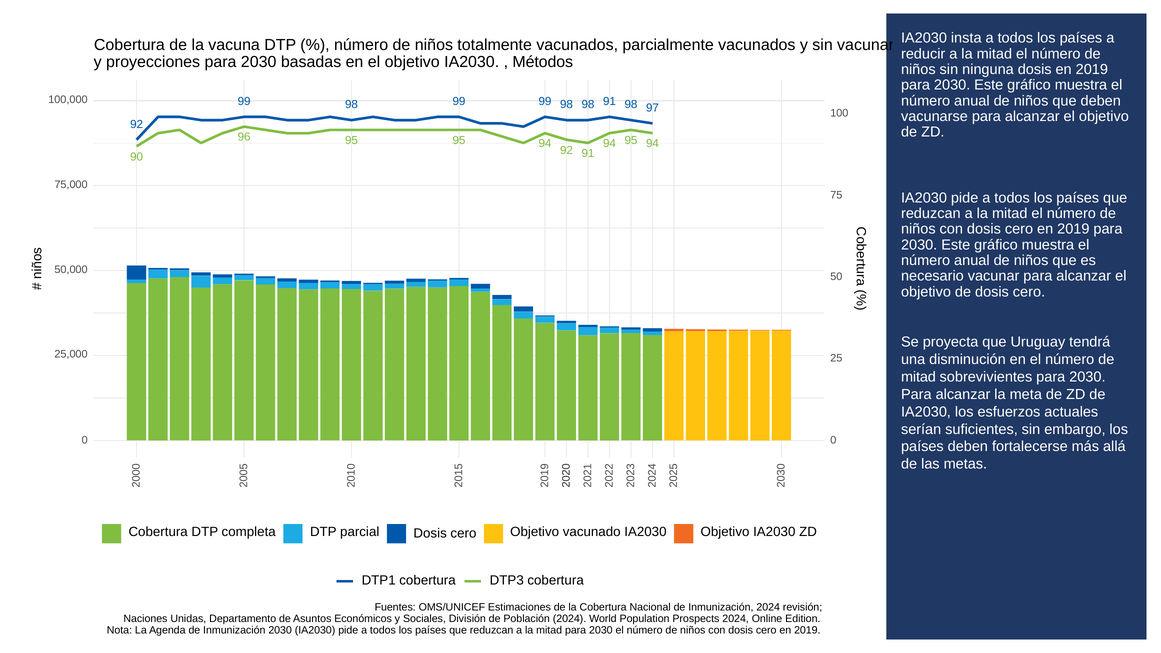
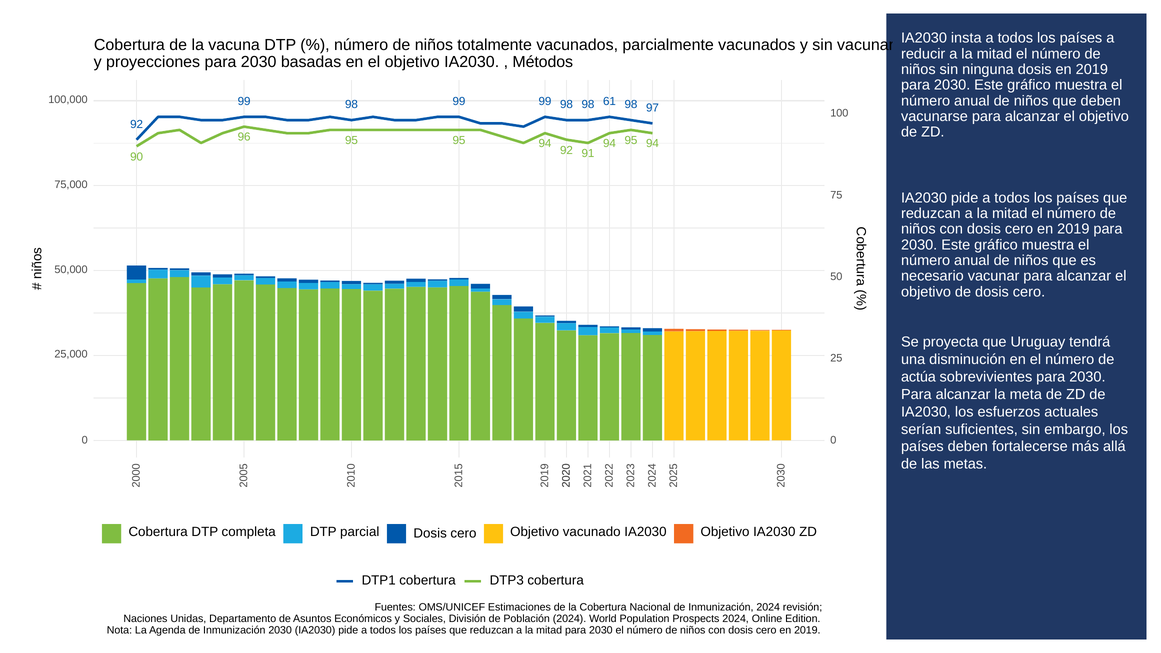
98 91: 91 -> 61
mitad at (918, 377): mitad -> actúa
